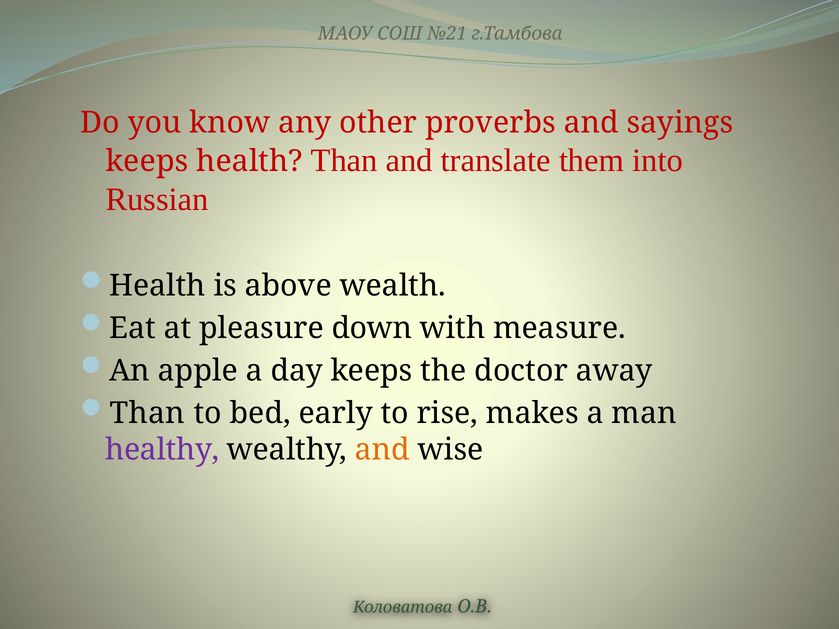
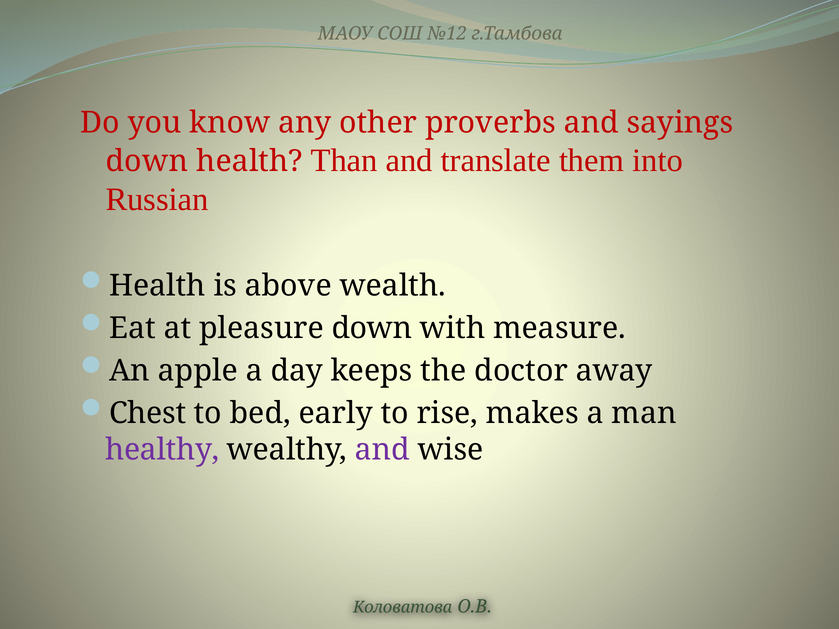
№21: №21 -> №12
keeps at (147, 161): keeps -> down
Than at (147, 413): Than -> Chest
and at (382, 450) colour: orange -> purple
